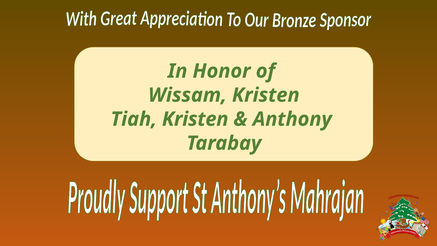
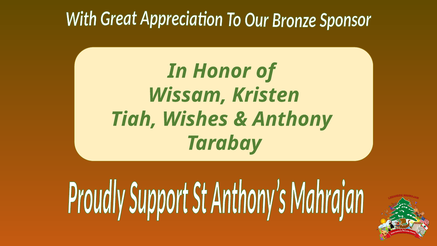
Tiah Kristen: Kristen -> Wishes
